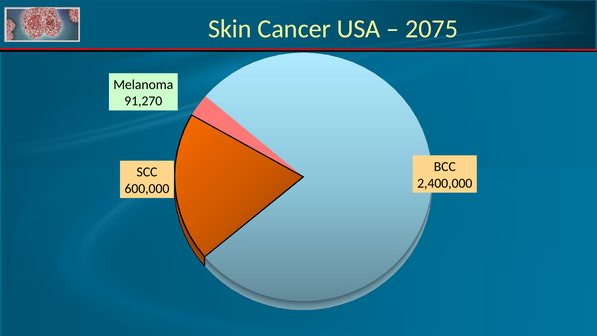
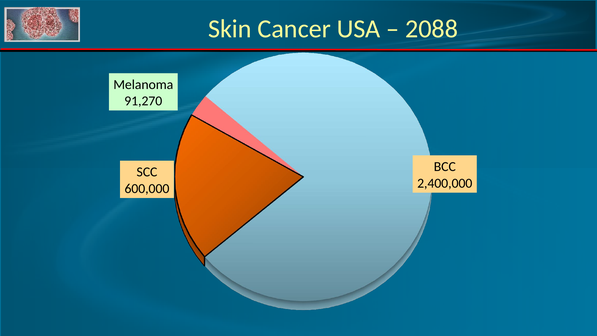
2075: 2075 -> 2088
